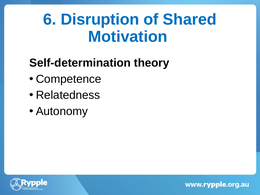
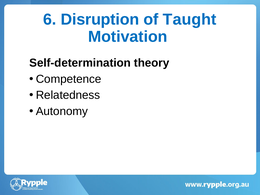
Shared: Shared -> Taught
